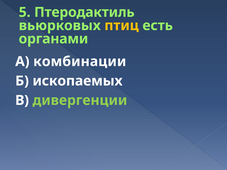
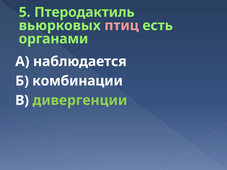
птиц colour: yellow -> pink
комбинации: комбинации -> наблюдается
ископаемых: ископаемых -> комбинации
